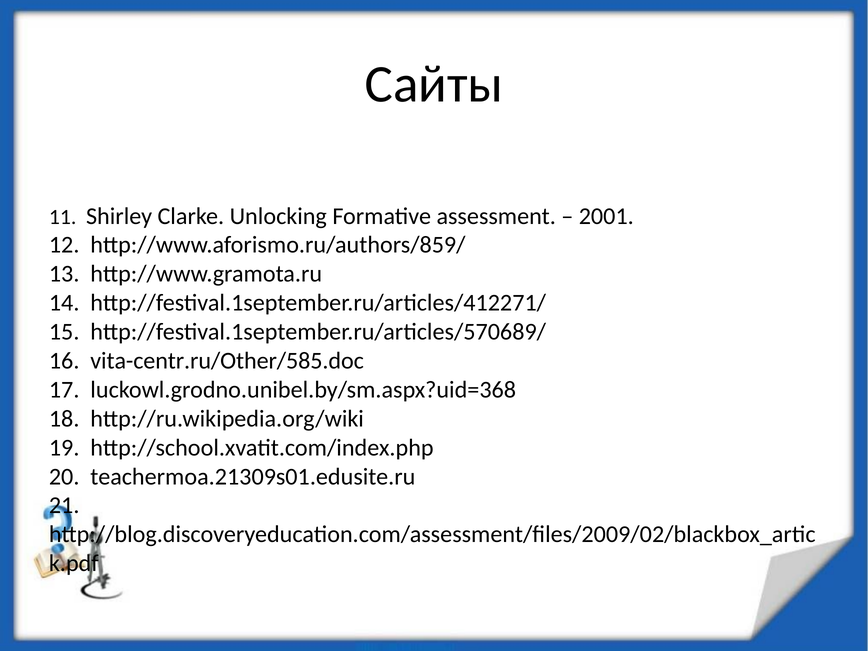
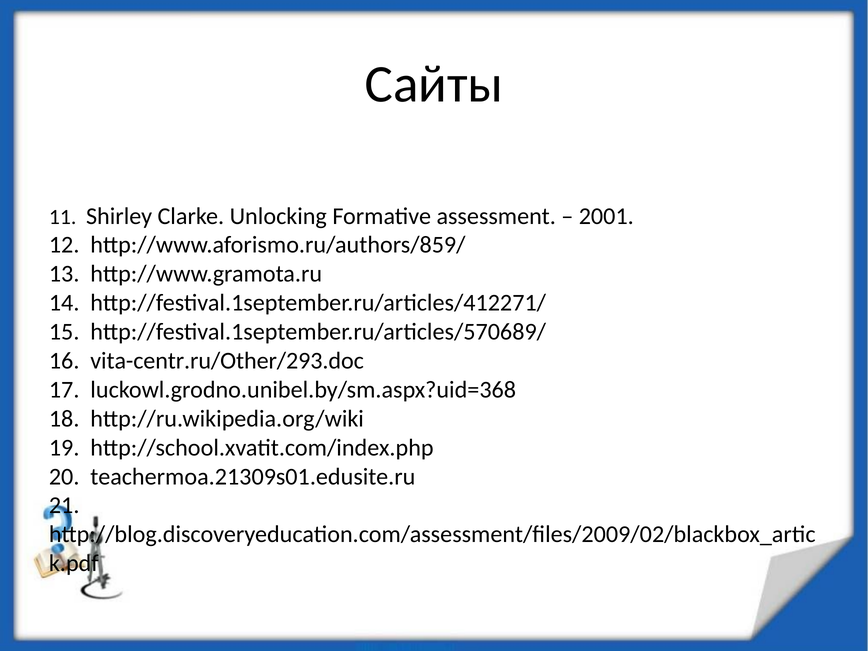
vita-centr.ru/Other/585.doc: vita-centr.ru/Other/585.doc -> vita-centr.ru/Other/293.doc
